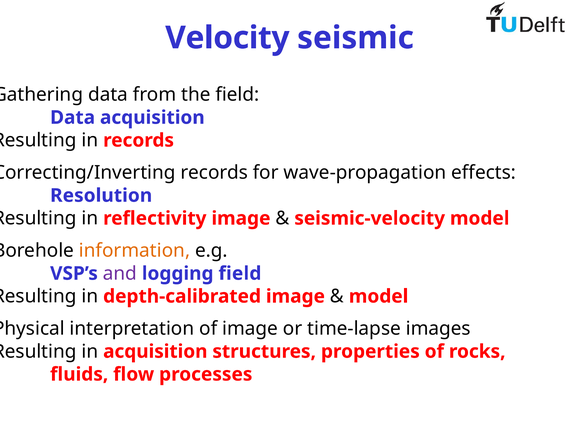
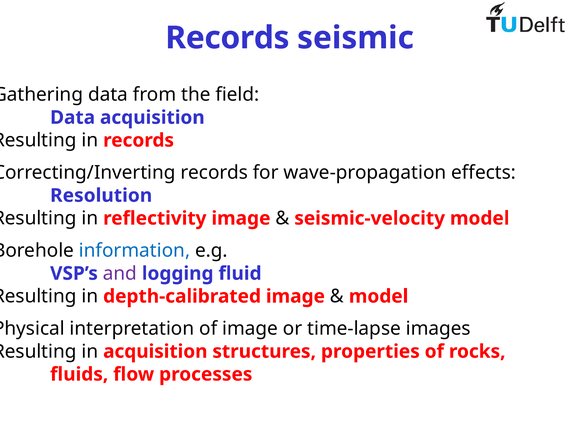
Velocity at (227, 38): Velocity -> Records
information colour: orange -> blue
logging field: field -> fluid
